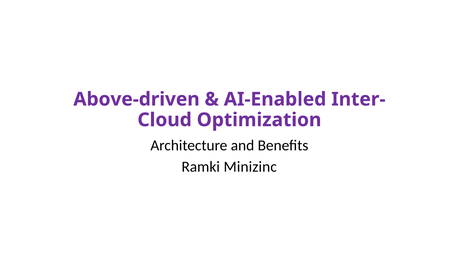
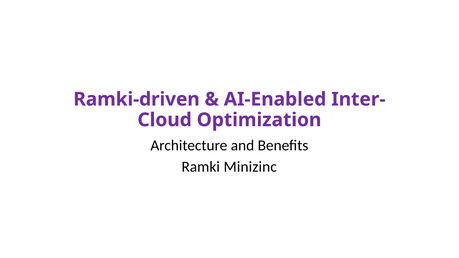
Above-driven: Above-driven -> Ramki-driven
